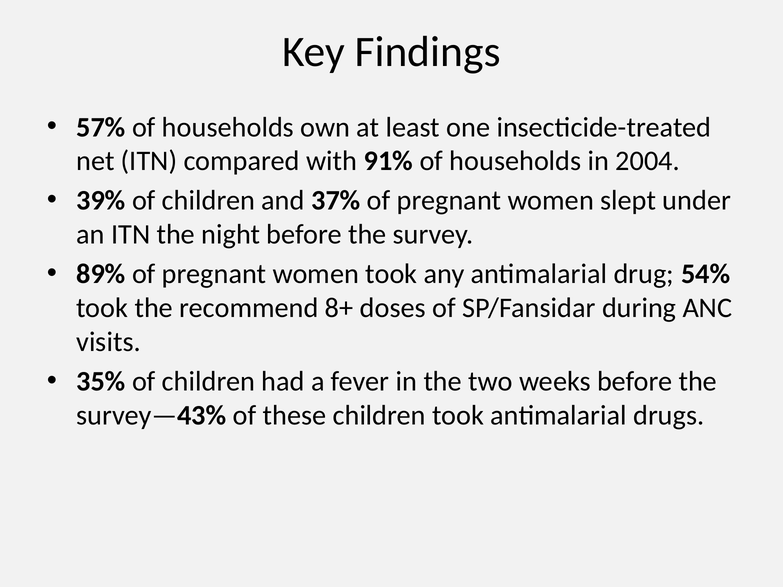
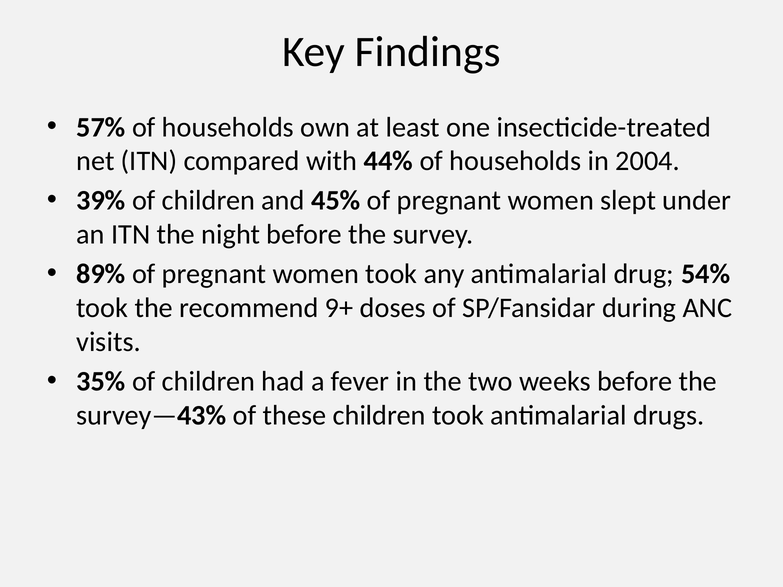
91%: 91% -> 44%
37%: 37% -> 45%
8+: 8+ -> 9+
